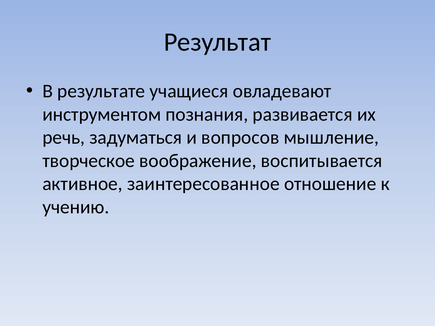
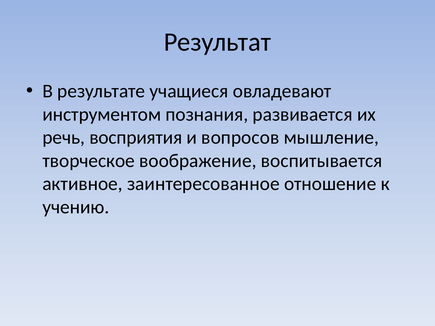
задуматься: задуматься -> восприятия
